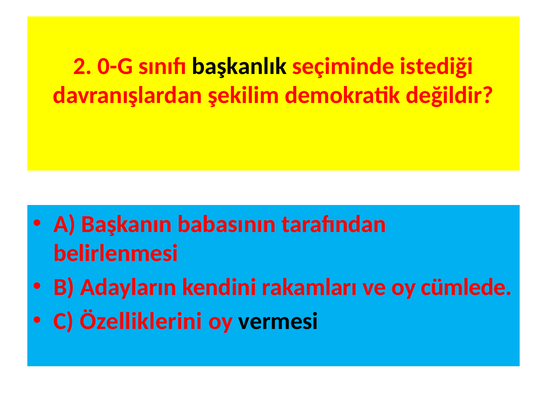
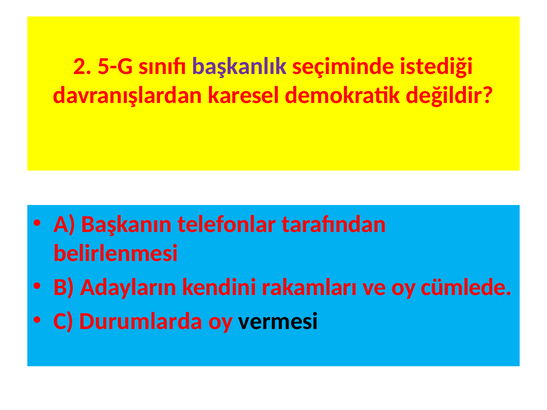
0-G: 0-G -> 5-G
başkanlık colour: black -> purple
şekilim: şekilim -> karesel
babasının: babasının -> telefonlar
Özelliklerini: Özelliklerini -> Durumlarda
